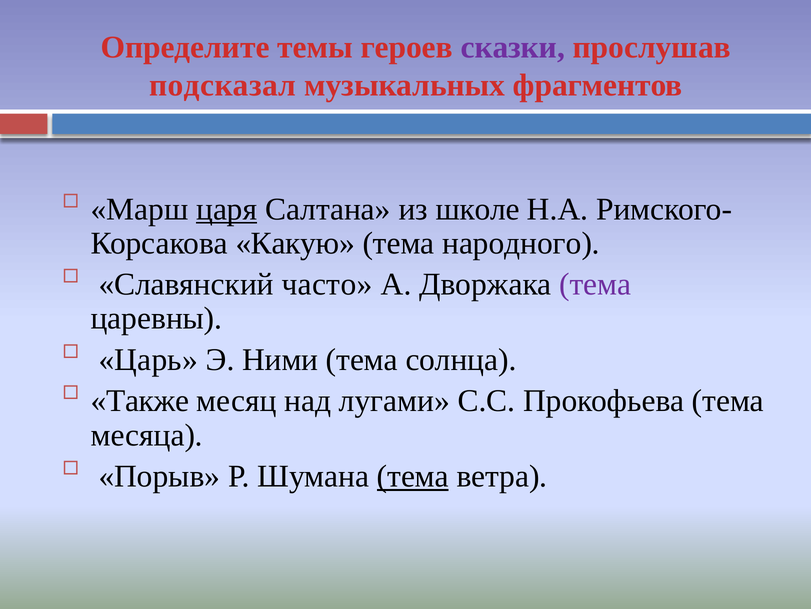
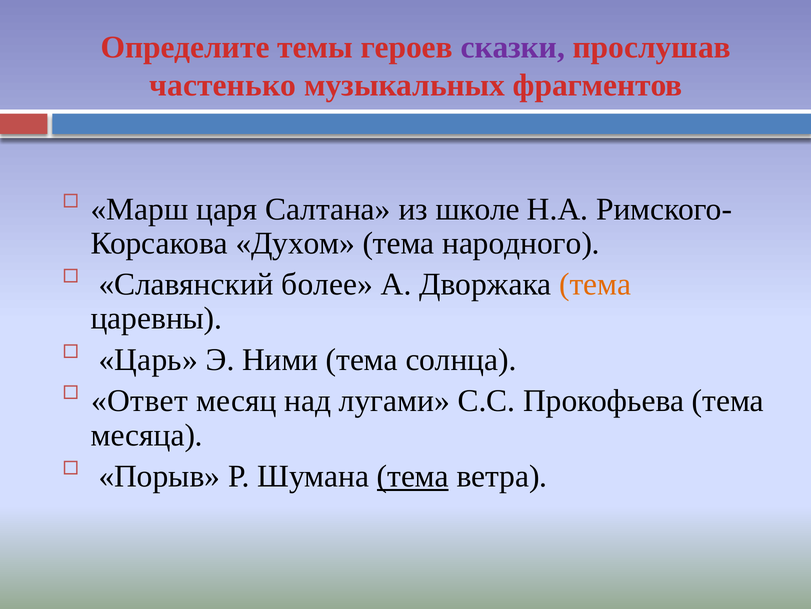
подсказал: подсказал -> частенько
царя underline: present -> none
Какую: Какую -> Духом
часто: часто -> более
тема at (595, 284) colour: purple -> orange
Также: Также -> Ответ
